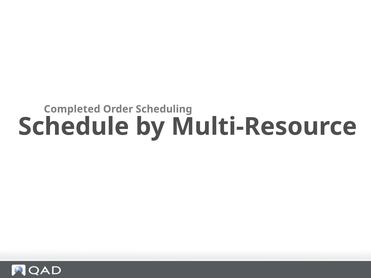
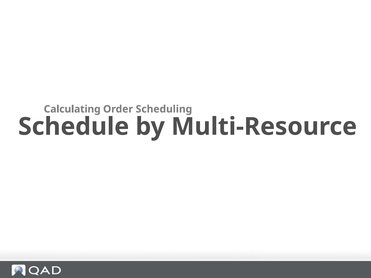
Completed: Completed -> Calculating
